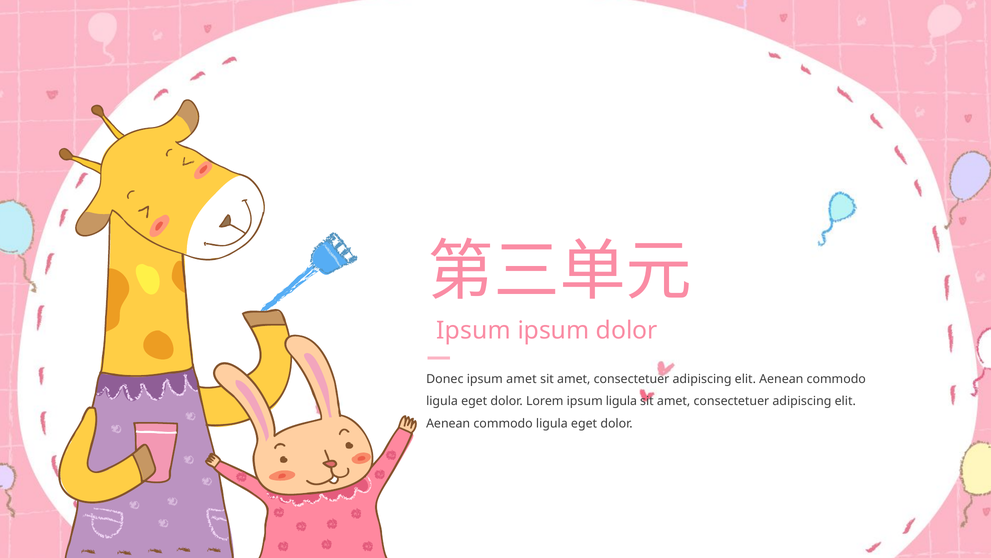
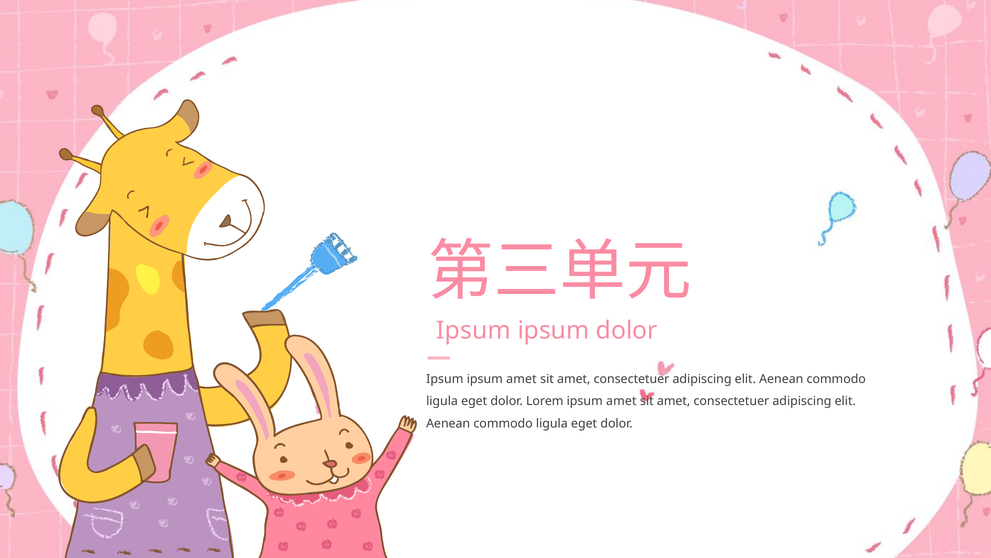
Donec at (445, 379): Donec -> Ipsum
Lorem ipsum ligula: ligula -> amet
